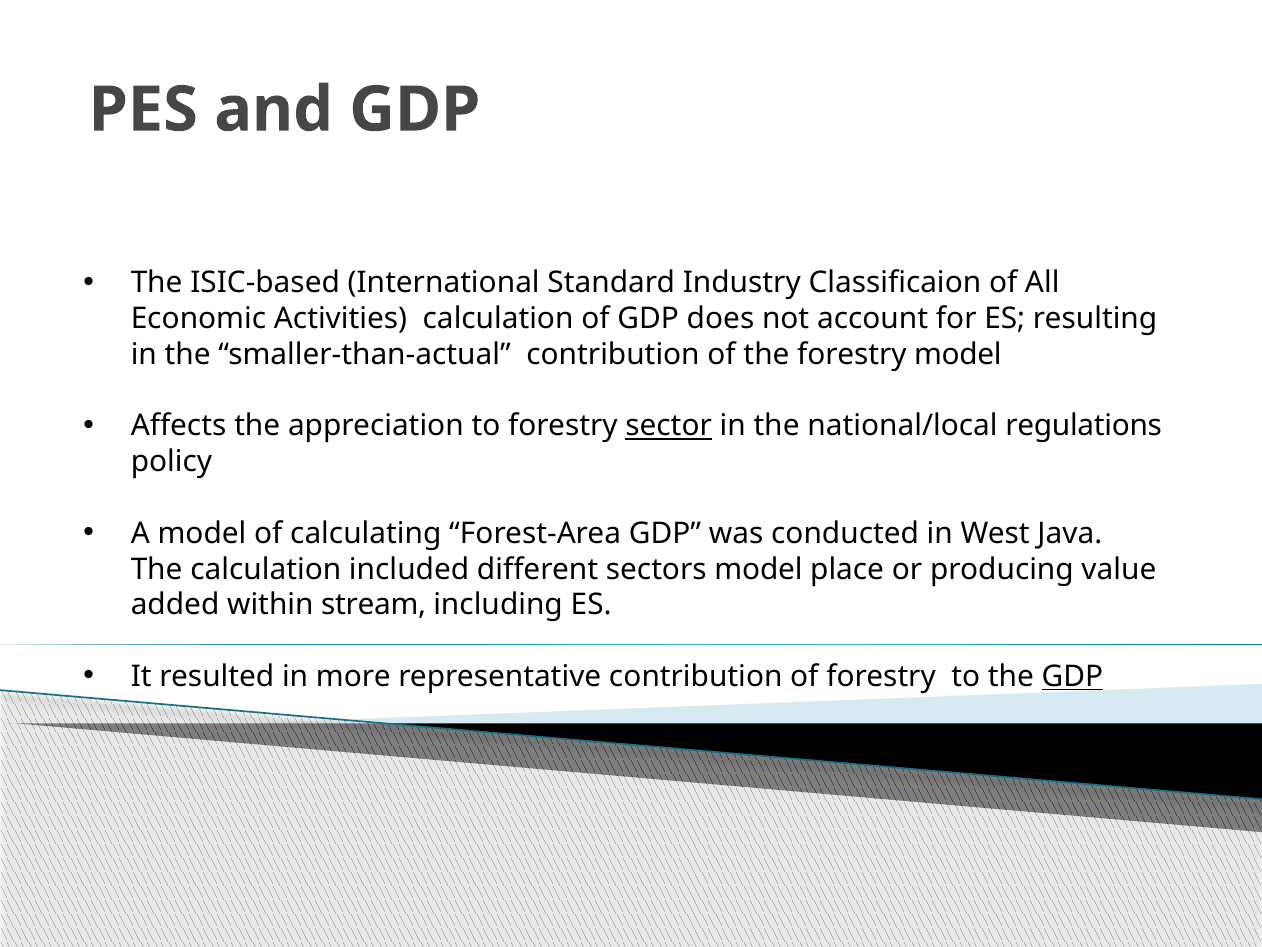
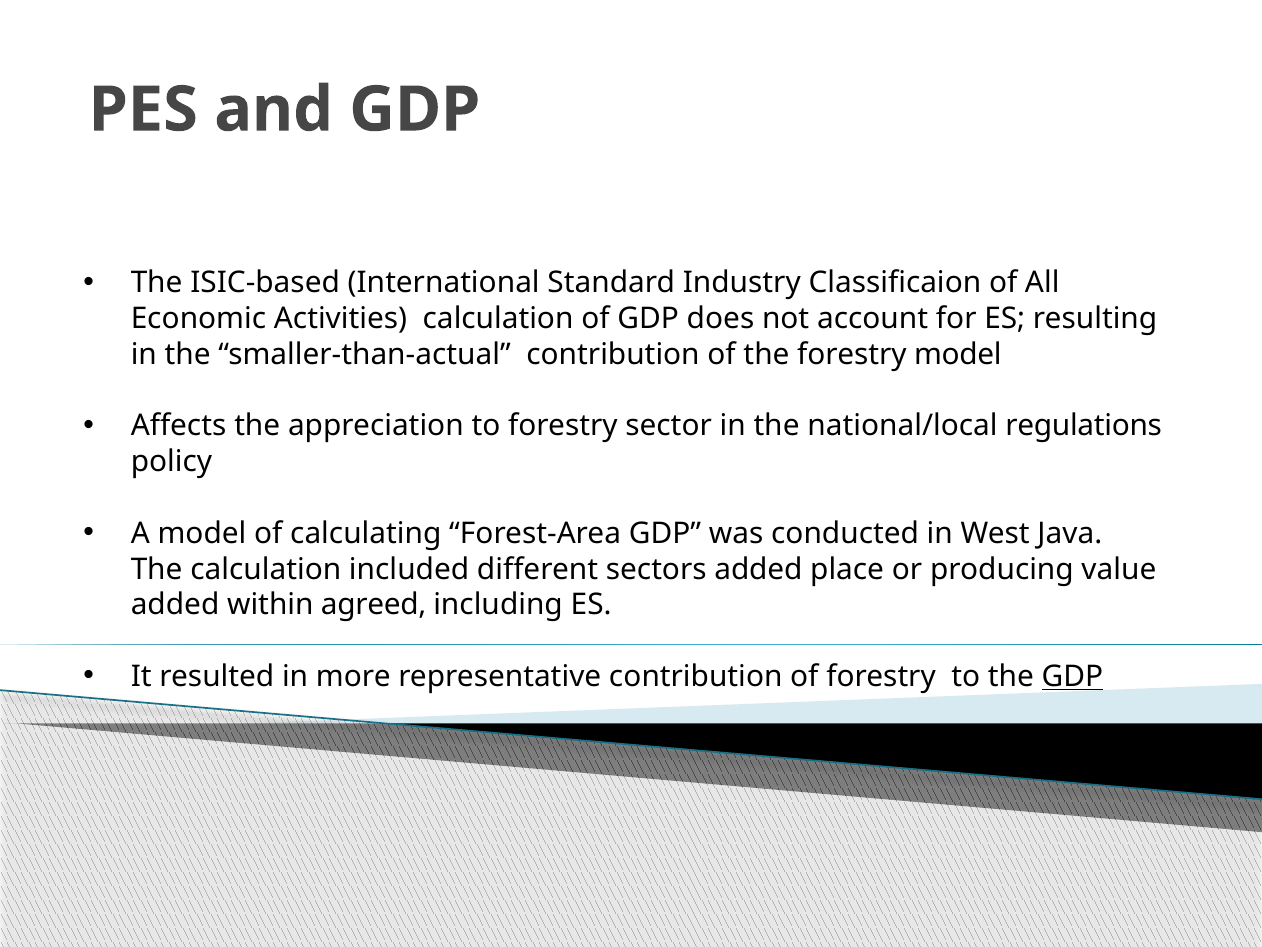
sector underline: present -> none
sectors model: model -> added
stream: stream -> agreed
